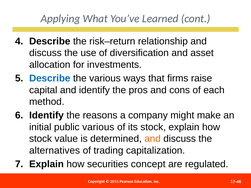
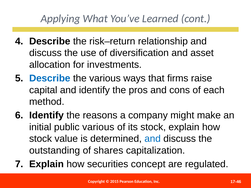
and at (153, 139) colour: orange -> blue
alternatives: alternatives -> outstanding
trading: trading -> shares
